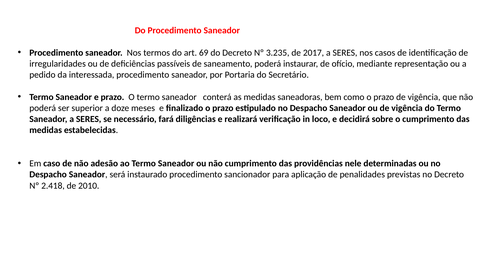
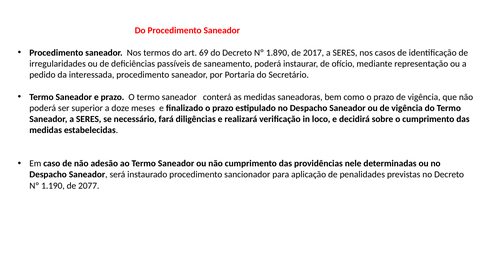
3.235: 3.235 -> 1.890
2.418: 2.418 -> 1.190
2010: 2010 -> 2077
